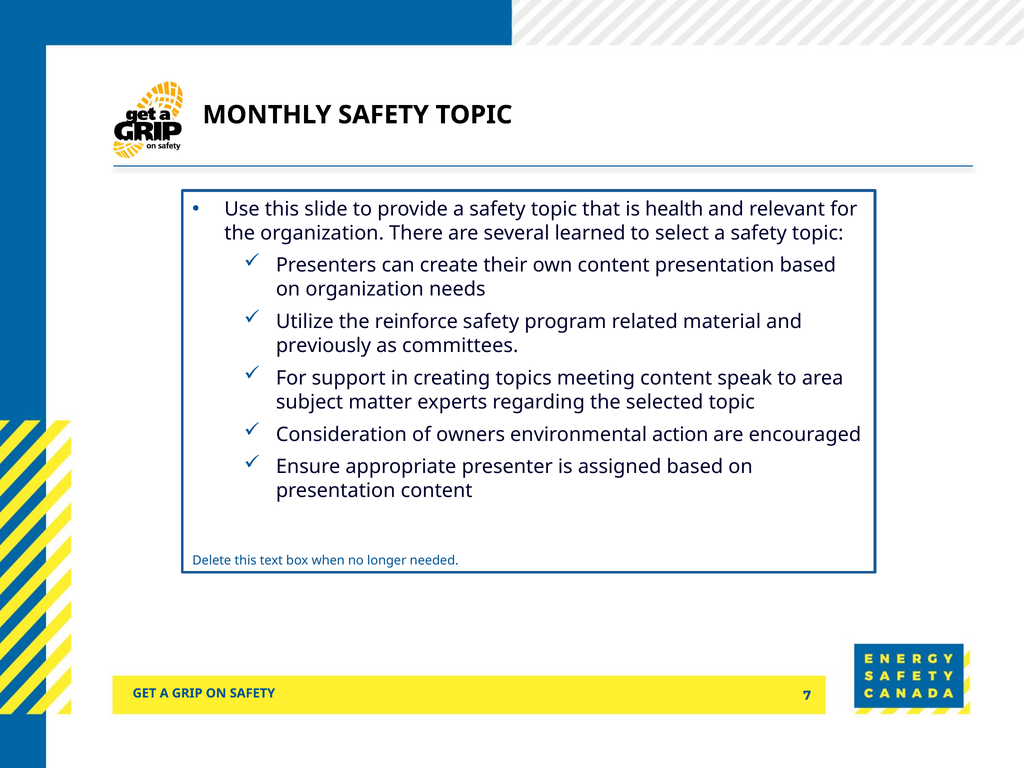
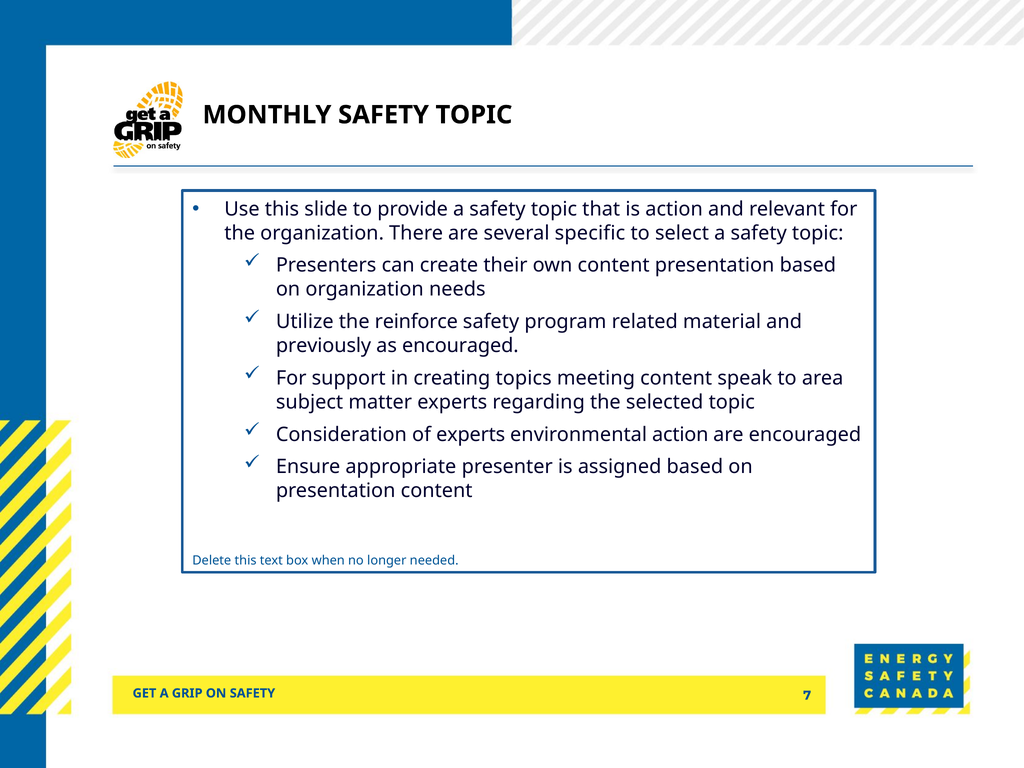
is health: health -> action
learned: learned -> specific
as committees: committees -> encouraged
of owners: owners -> experts
